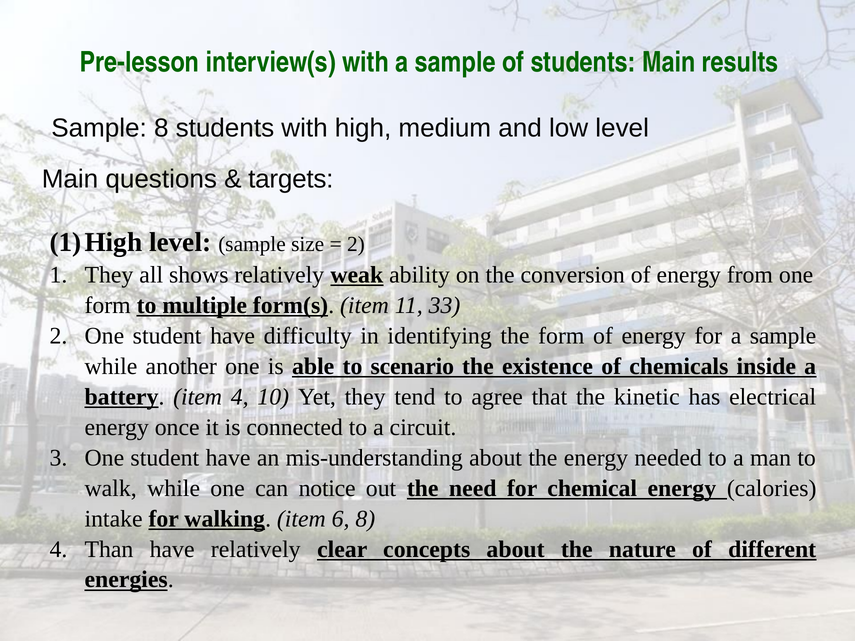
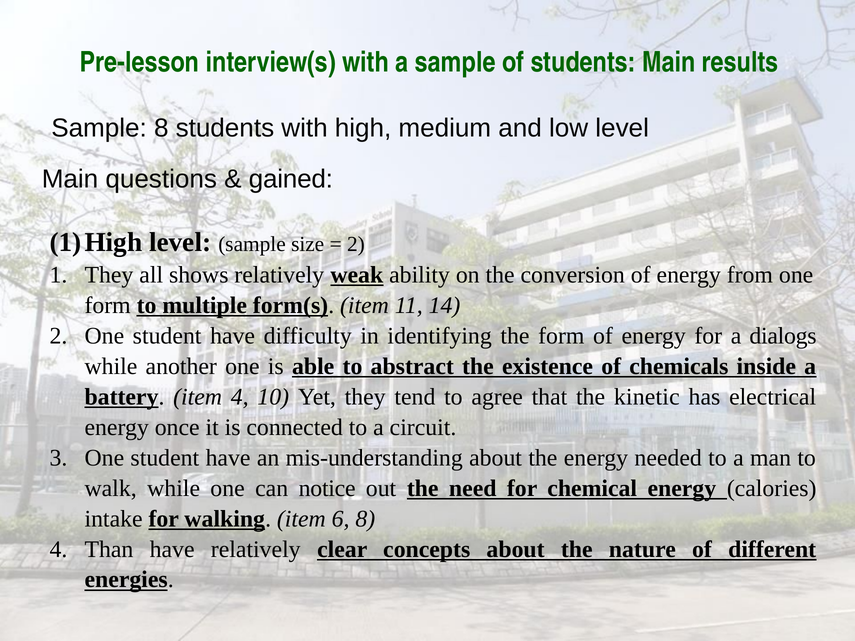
targets: targets -> gained
33: 33 -> 14
for a sample: sample -> dialogs
scenario: scenario -> abstract
